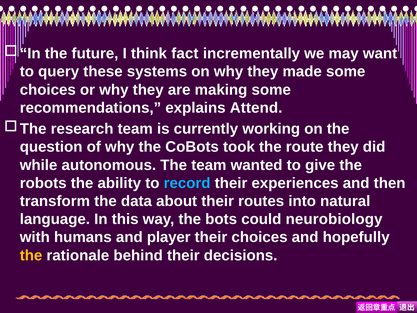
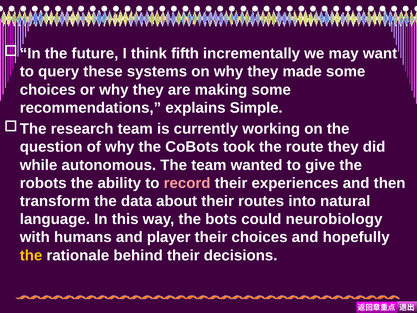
fact: fact -> fifth
Attend: Attend -> Simple
record colour: light blue -> pink
